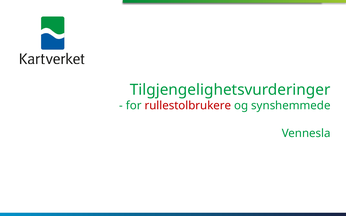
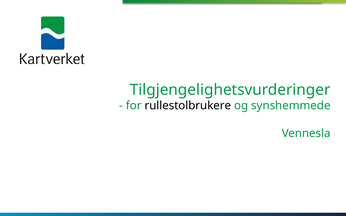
rullestolbrukere colour: red -> black
